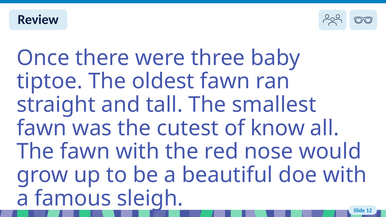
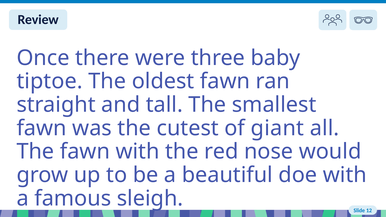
know: know -> giant
